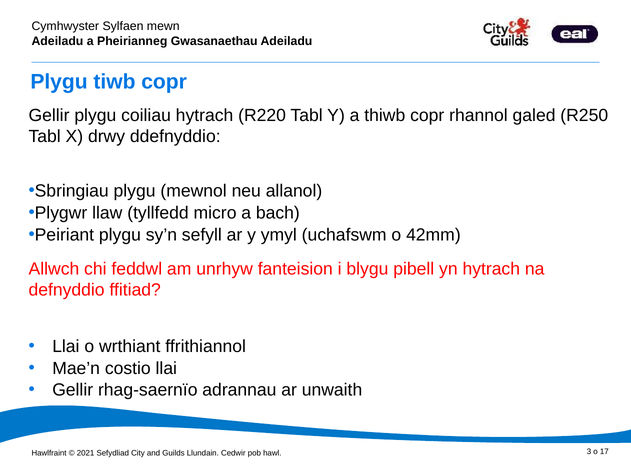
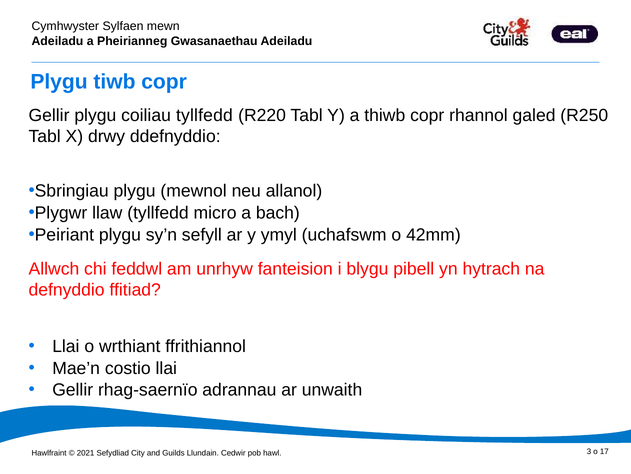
coiliau hytrach: hytrach -> tyllfedd
